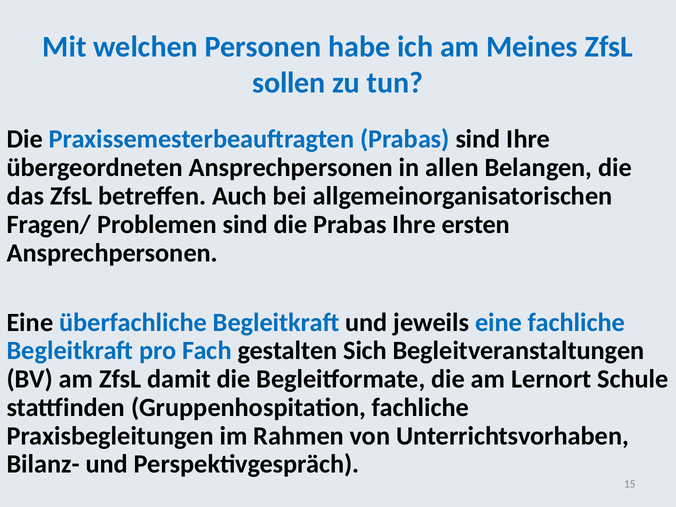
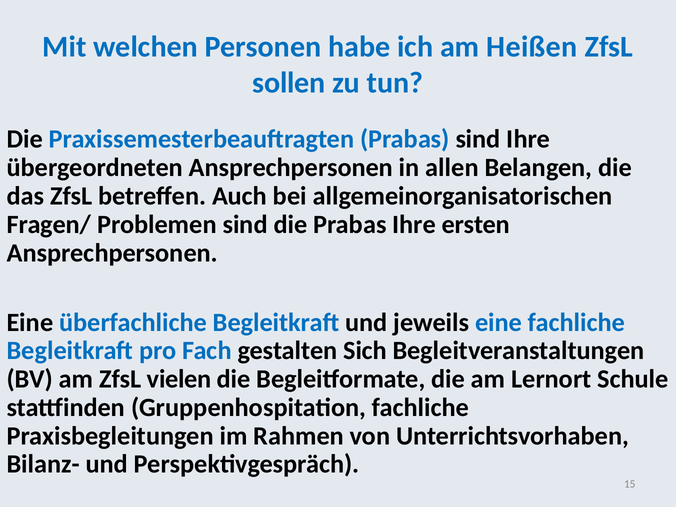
Meines: Meines -> Heißen
damit: damit -> vielen
